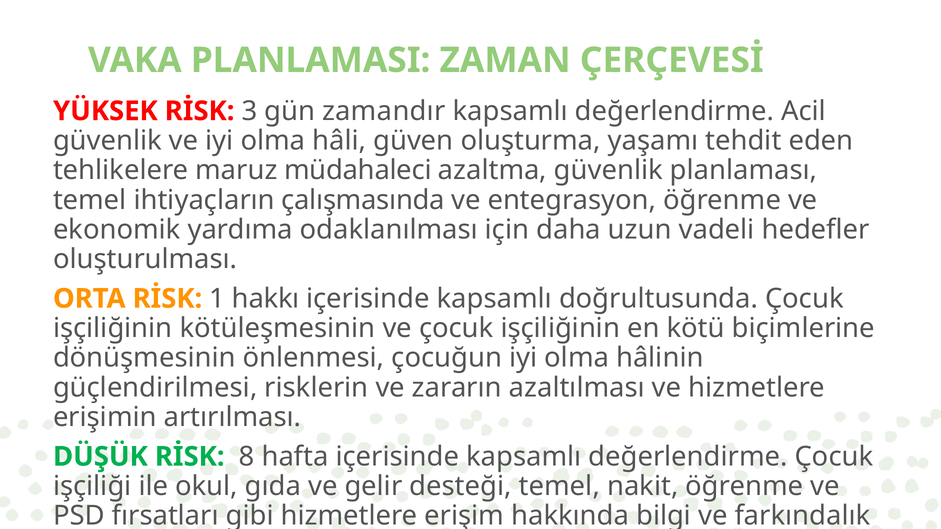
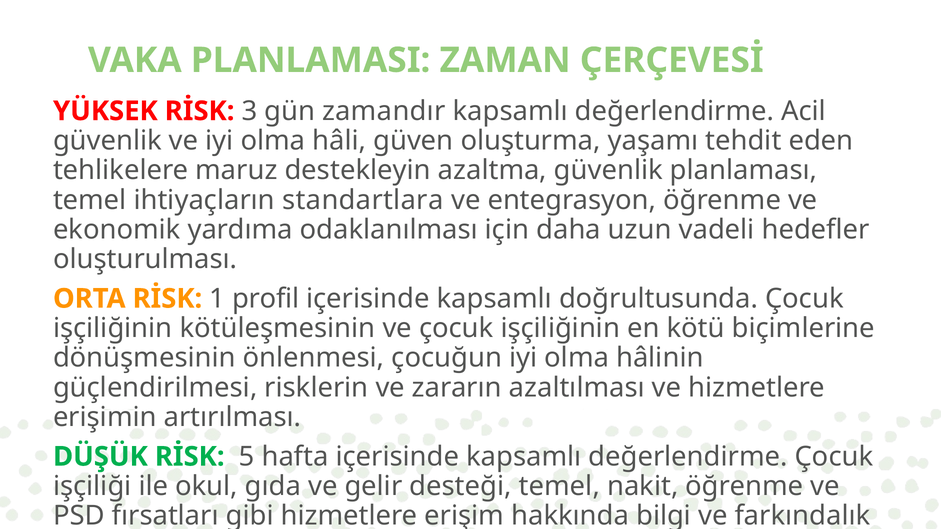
müdahaleci: müdahaleci -> destekleyin
çalışmasında: çalışmasında -> standartlara
hakkı: hakkı -> profil
8: 8 -> 5
